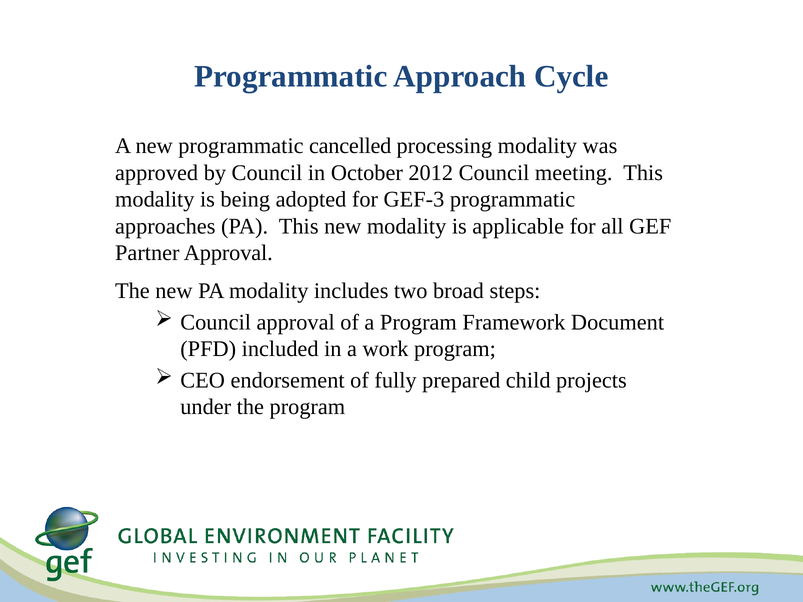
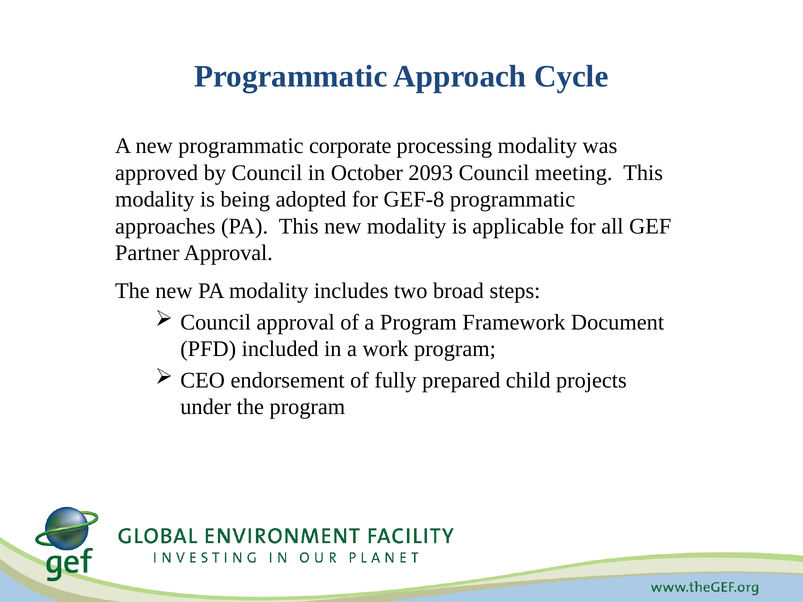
cancelled: cancelled -> corporate
2012: 2012 -> 2093
GEF-3: GEF-3 -> GEF-8
